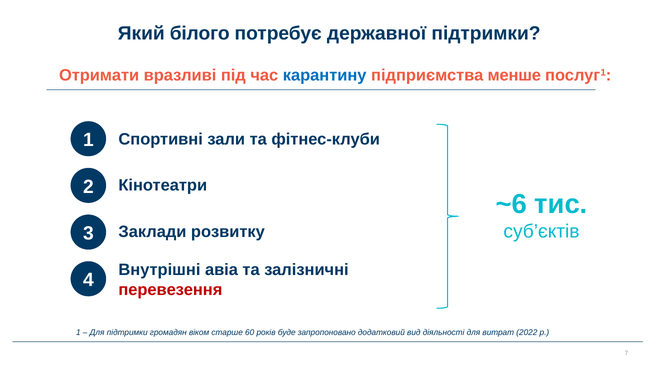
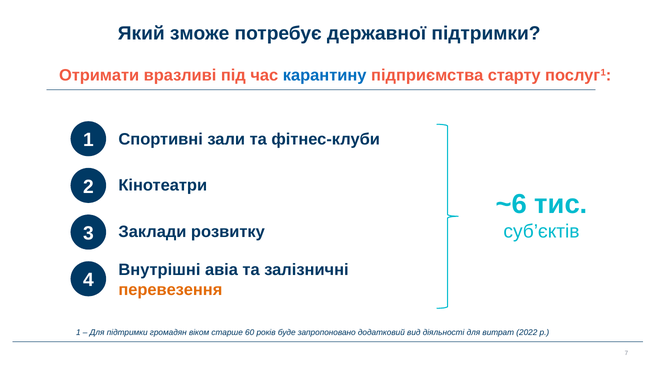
білого: білого -> зможе
менше: менше -> старту
перевезення colour: red -> orange
